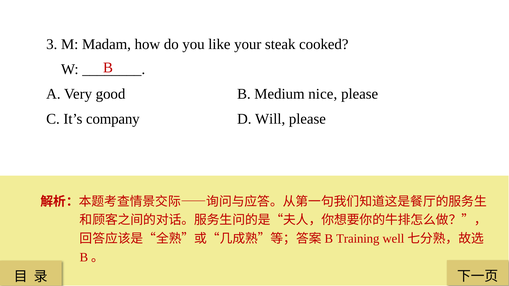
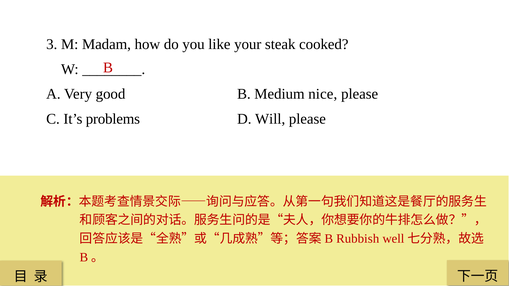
company: company -> problems
Training: Training -> Rubbish
